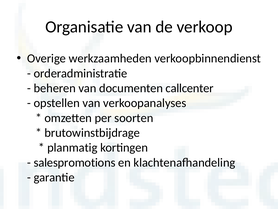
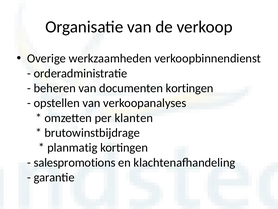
documenten callcenter: callcenter -> kortingen
soorten: soorten -> klanten
